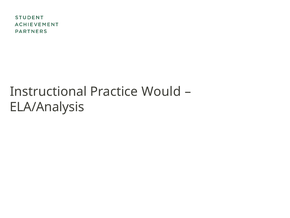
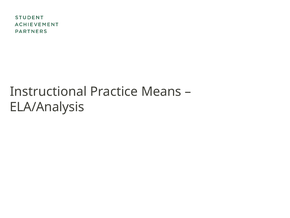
Would: Would -> Means
